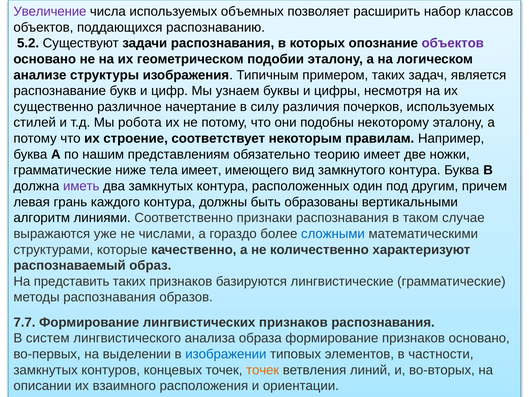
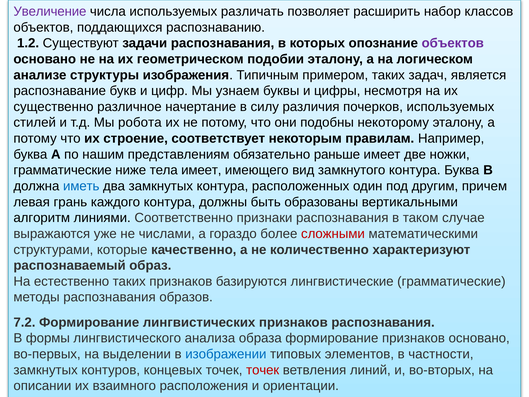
объемных: объемных -> различать
5.2: 5.2 -> 1.2
теорию: теорию -> раньше
иметь colour: purple -> blue
сложными colour: blue -> red
представить: представить -> естественно
7.7: 7.7 -> 7.2
систем: систем -> формы
точек at (263, 370) colour: orange -> red
